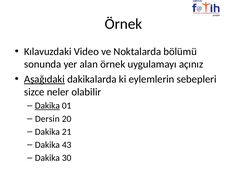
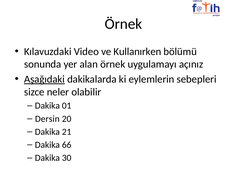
Noktalarda: Noktalarda -> Kullanırken
Dakika at (47, 106) underline: present -> none
43: 43 -> 66
